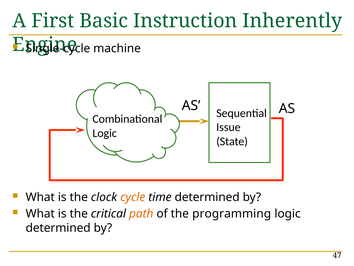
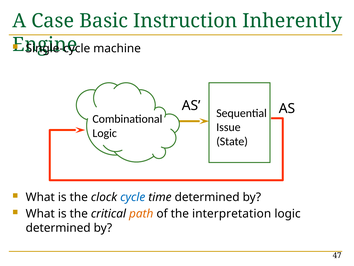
First: First -> Case
cycle colour: orange -> blue
programming: programming -> interpretation
